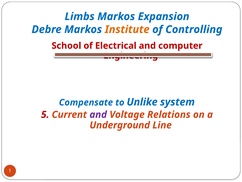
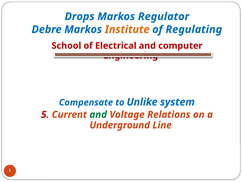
Limbs: Limbs -> Drops
Expansion: Expansion -> Regulator
Controlling: Controlling -> Regulating
and at (98, 114) colour: purple -> green
